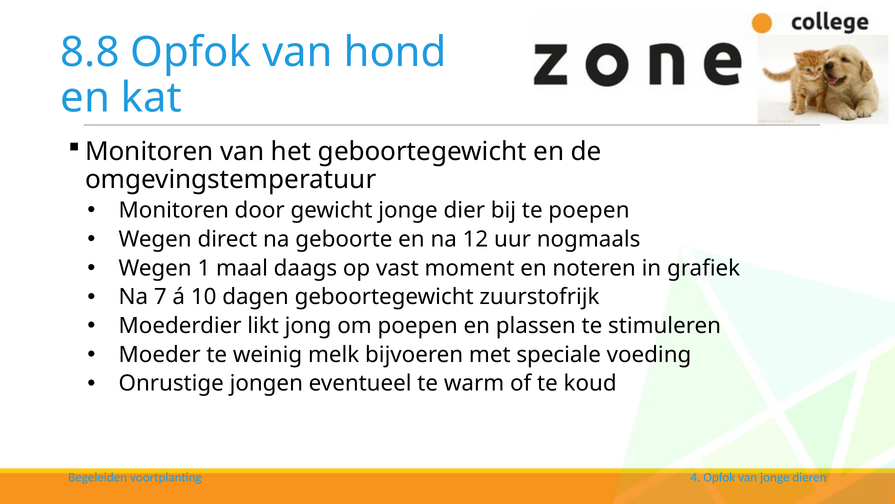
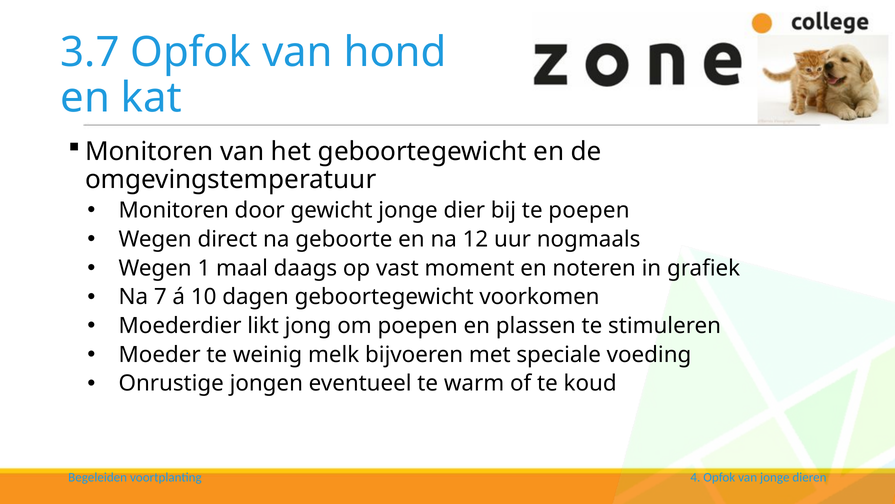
8.8: 8.8 -> 3.7
zuurstofrijk: zuurstofrijk -> voorkomen
